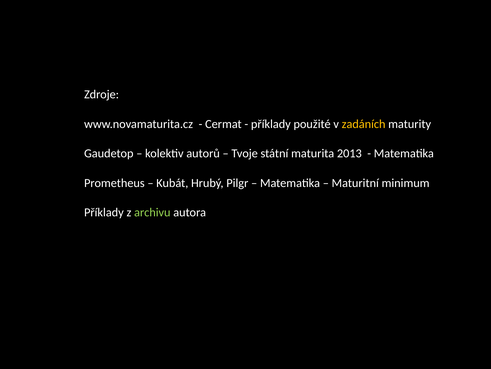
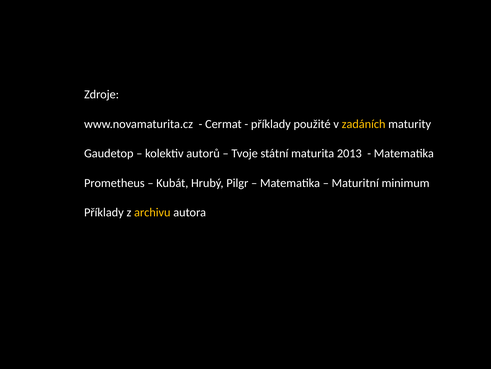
archivu colour: light green -> yellow
